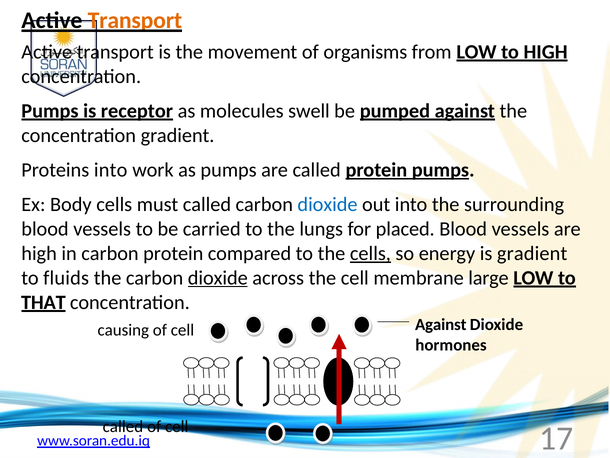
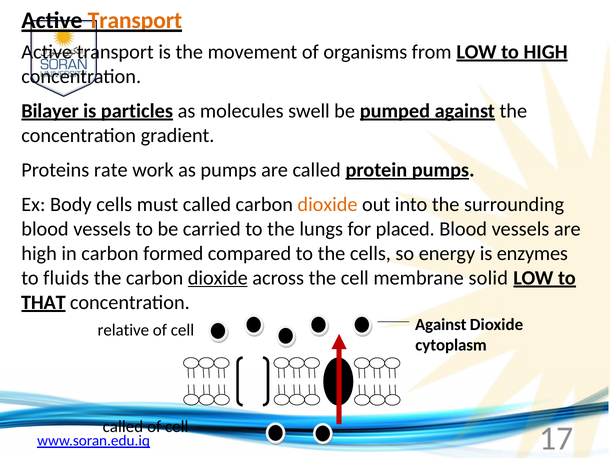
Pumps at (50, 111): Pumps -> Bilayer
receptor: receptor -> particles
Proteins into: into -> rate
dioxide at (328, 204) colour: blue -> orange
carbon protein: protein -> formed
cells at (370, 253) underline: present -> none
is gradient: gradient -> enzymes
large: large -> solid
causing: causing -> relative
hormones: hormones -> cytoplasm
